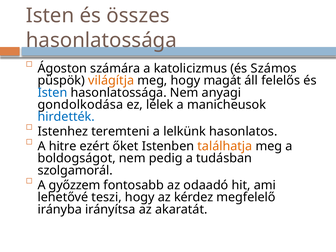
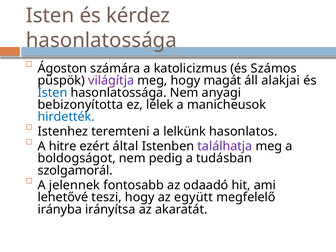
összes: összes -> kérdez
világítja colour: orange -> purple
felelős: felelős -> alakjai
gondolkodása: gondolkodása -> bebizonyította
őket: őket -> által
találhatja colour: orange -> purple
győzzem: győzzem -> jelennek
kérdez: kérdez -> együtt
